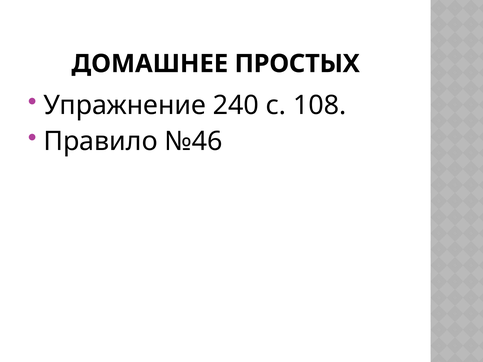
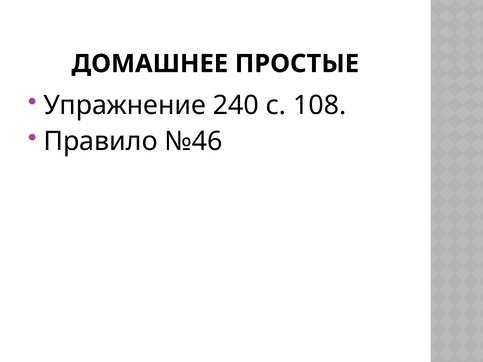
ПРОСТЫХ: ПРОСТЫХ -> ПРОСТЫЕ
